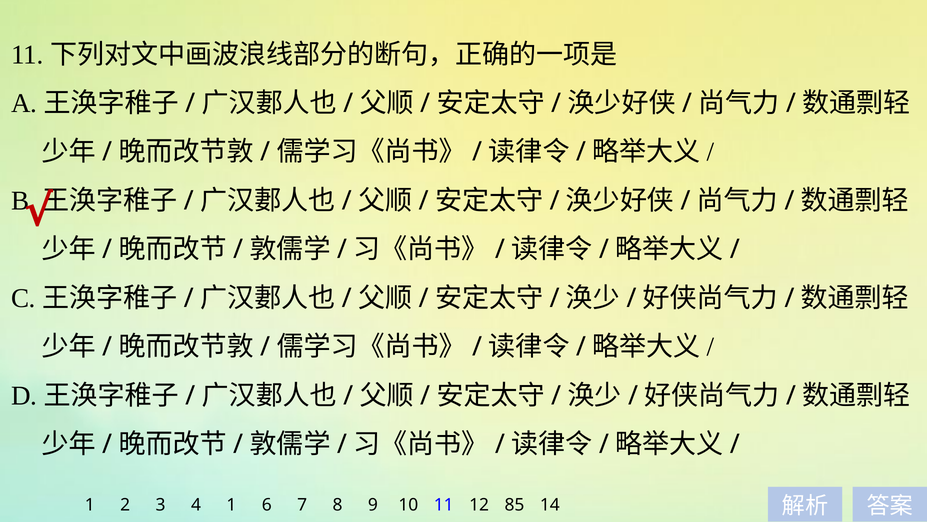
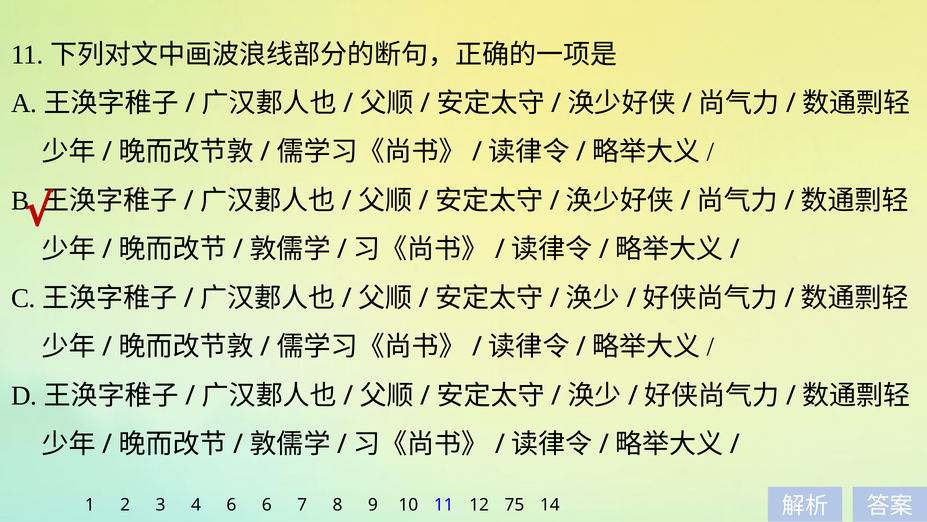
4 1: 1 -> 6
85: 85 -> 75
